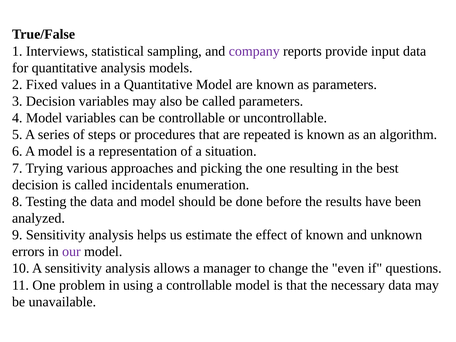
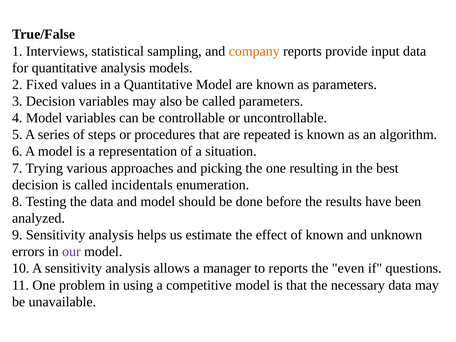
company colour: purple -> orange
to change: change -> reports
a controllable: controllable -> competitive
